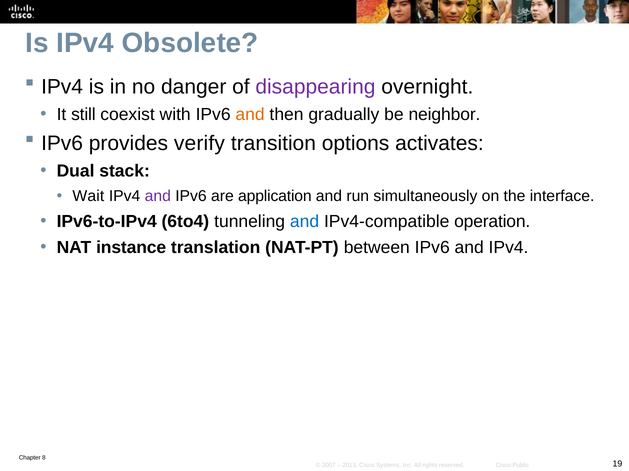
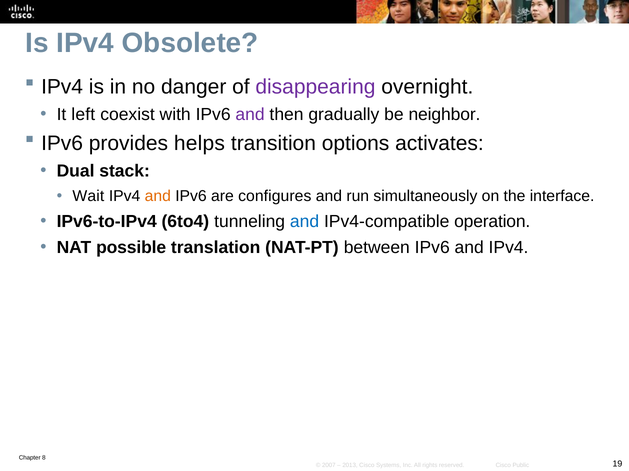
still: still -> left
and at (250, 115) colour: orange -> purple
verify: verify -> helps
and at (158, 197) colour: purple -> orange
application: application -> configures
instance: instance -> possible
